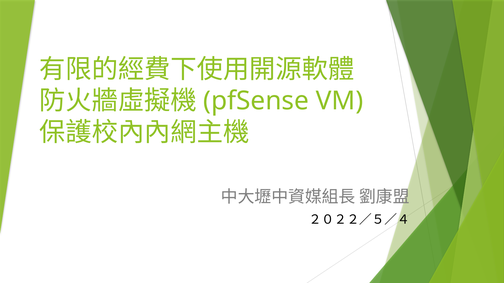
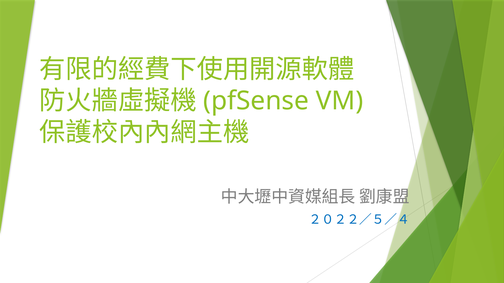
２０２２／５／４ colour: black -> blue
